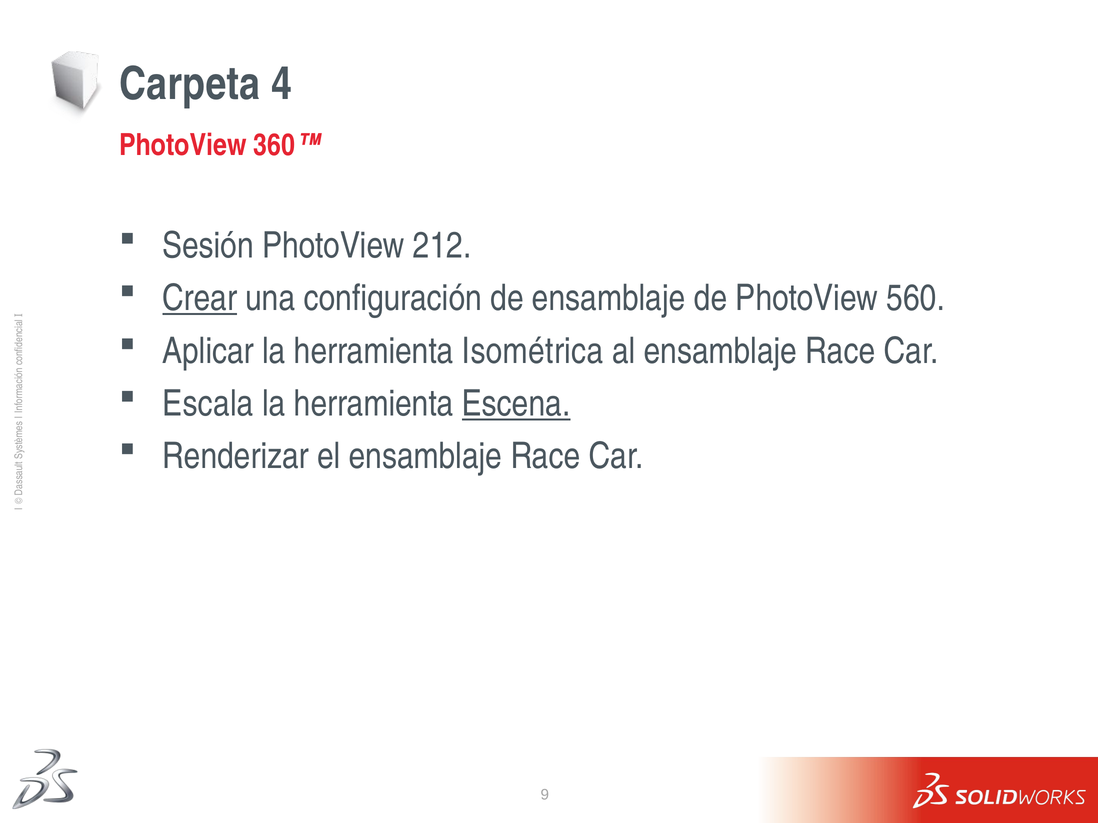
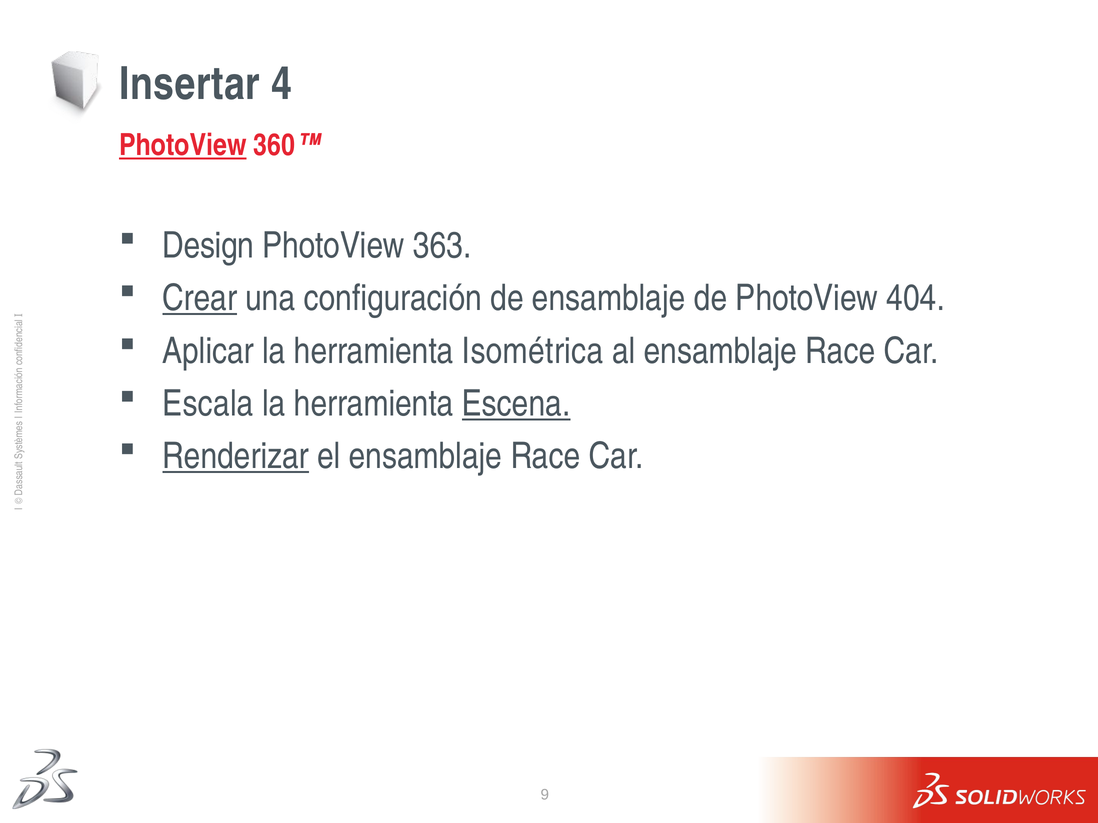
Carpeta: Carpeta -> Insertar
PhotoView at (183, 145) underline: none -> present
Sesión: Sesión -> Design
212: 212 -> 363
560: 560 -> 404
Renderizar underline: none -> present
